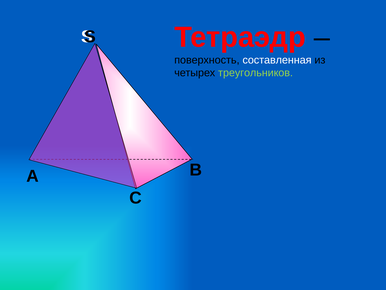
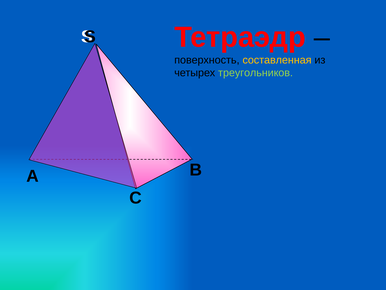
составленная colour: white -> yellow
